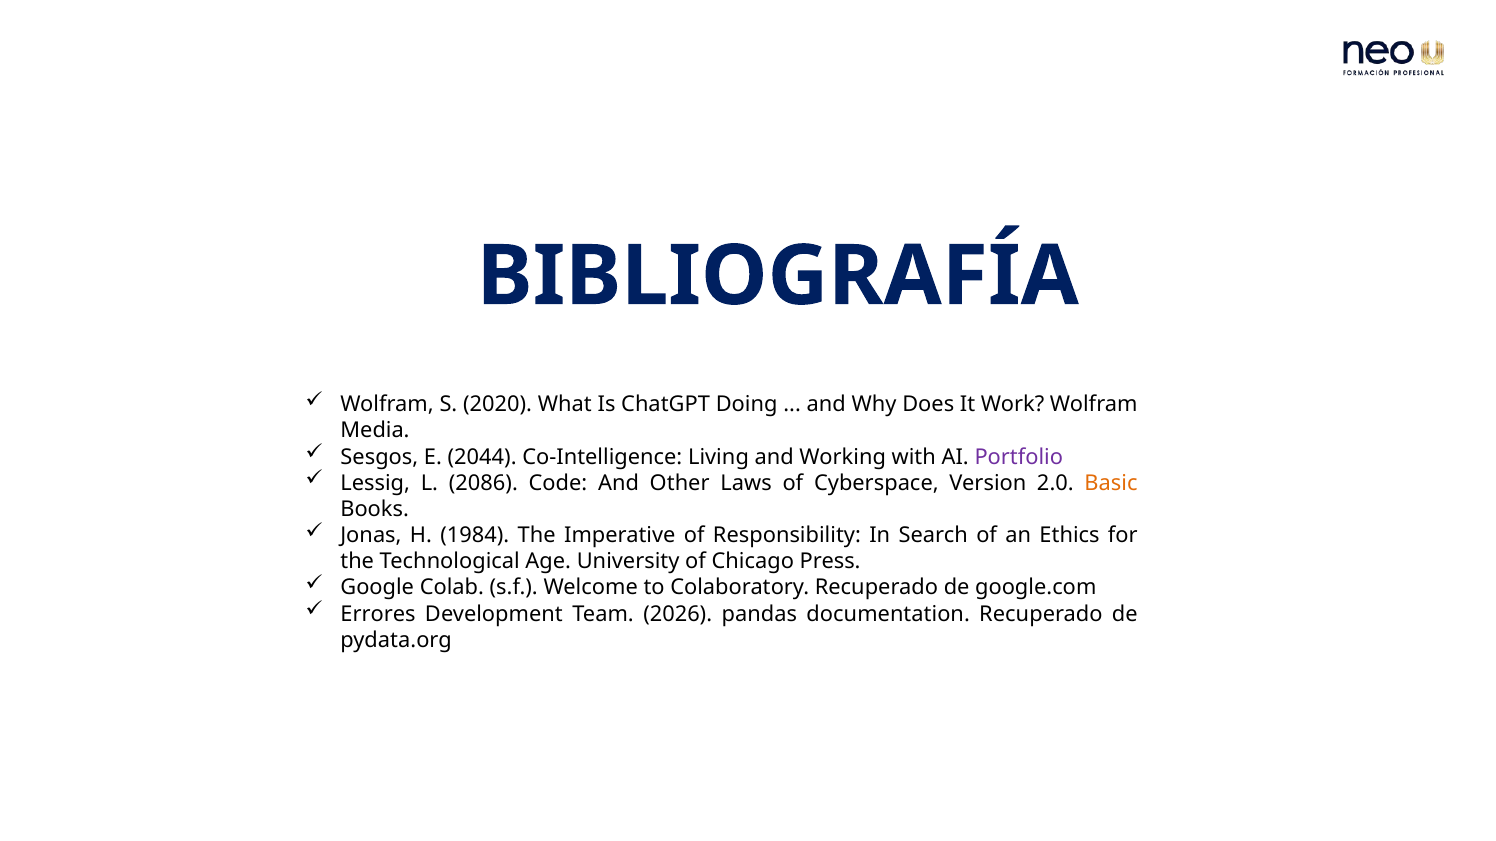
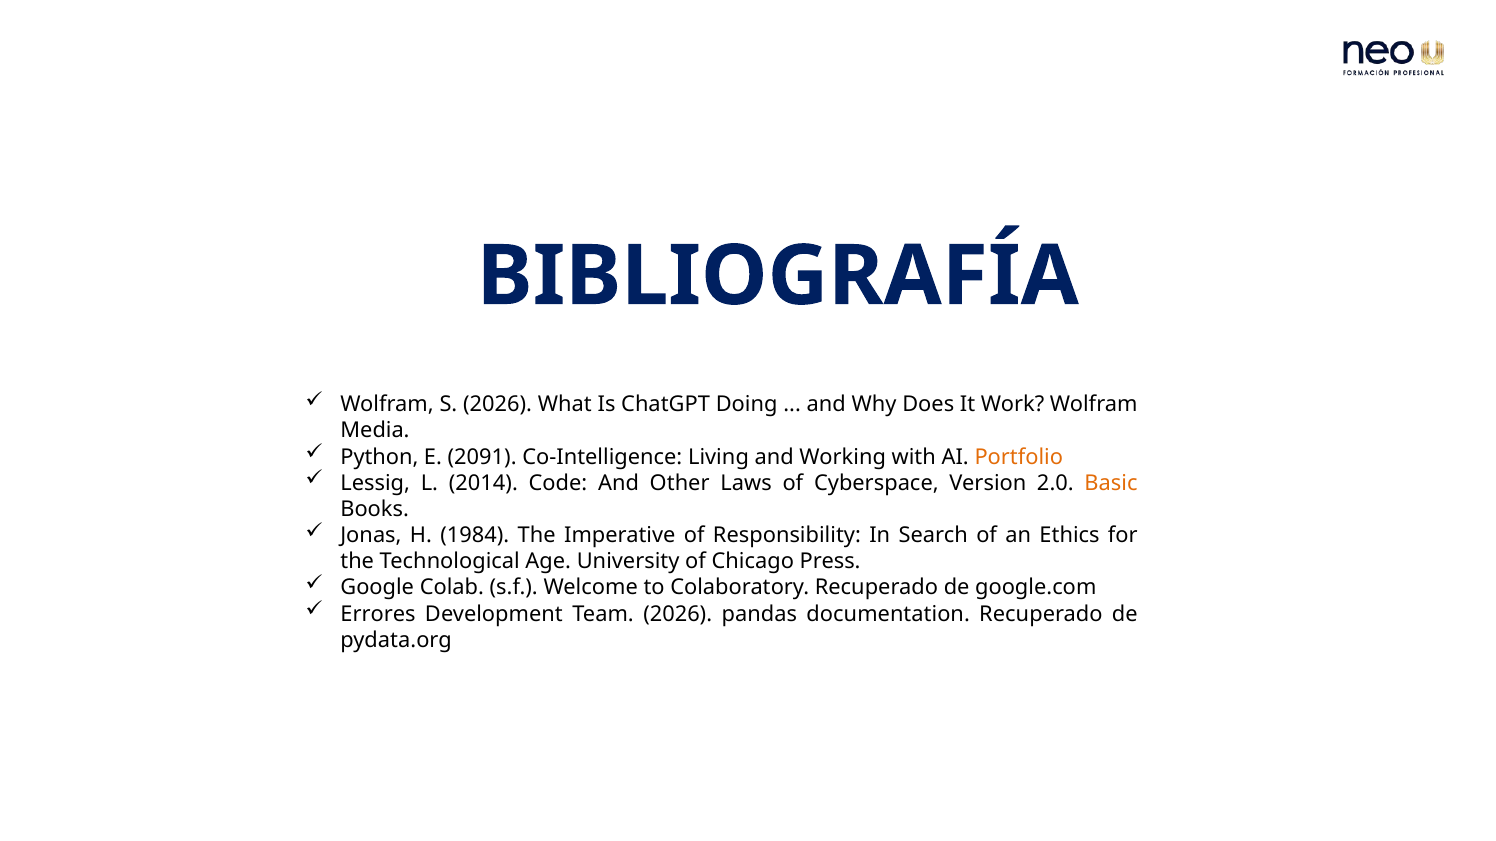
S 2020: 2020 -> 2026
Sesgos: Sesgos -> Python
2044: 2044 -> 2091
Portfolio colour: purple -> orange
2086: 2086 -> 2014
